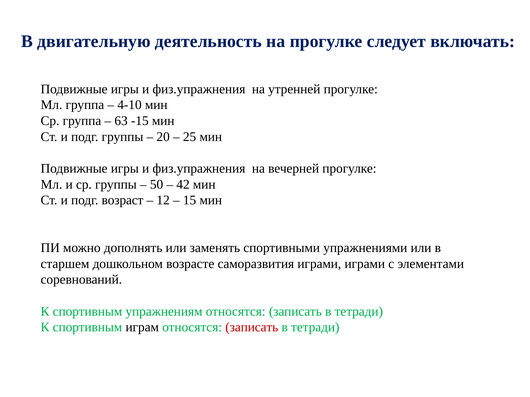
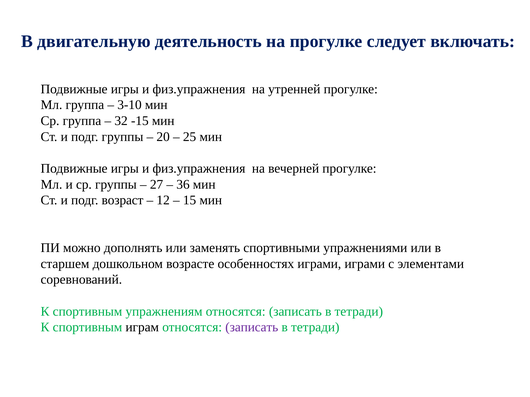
4-10: 4-10 -> 3-10
63: 63 -> 32
50: 50 -> 27
42: 42 -> 36
саморазвития: саморазвития -> особенностях
записать at (252, 328) colour: red -> purple
